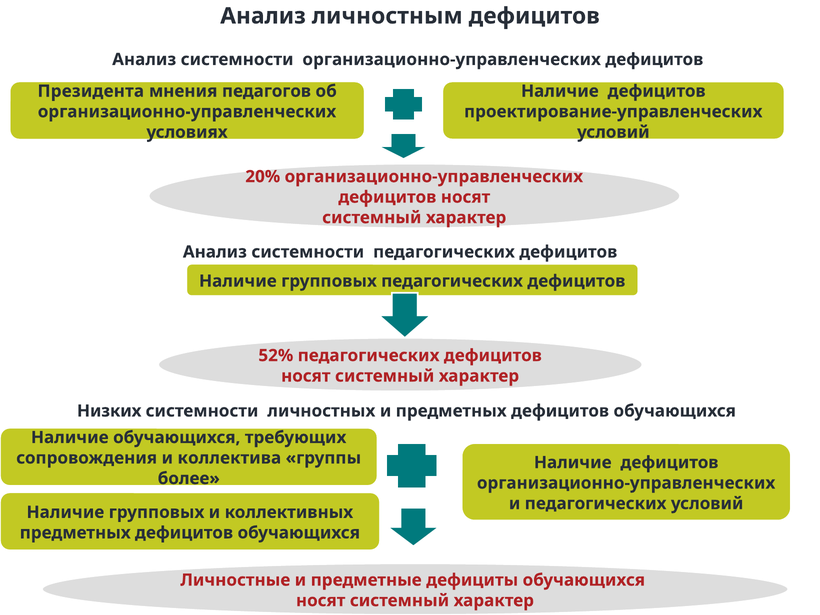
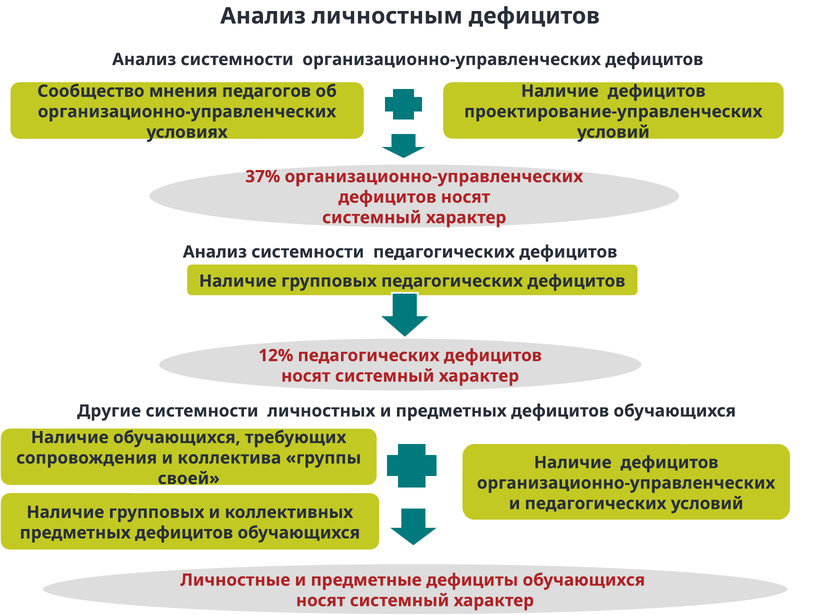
Президента: Президента -> Сообщество
20%: 20% -> 37%
52%: 52% -> 12%
Низких: Низких -> Другие
более: более -> своей
